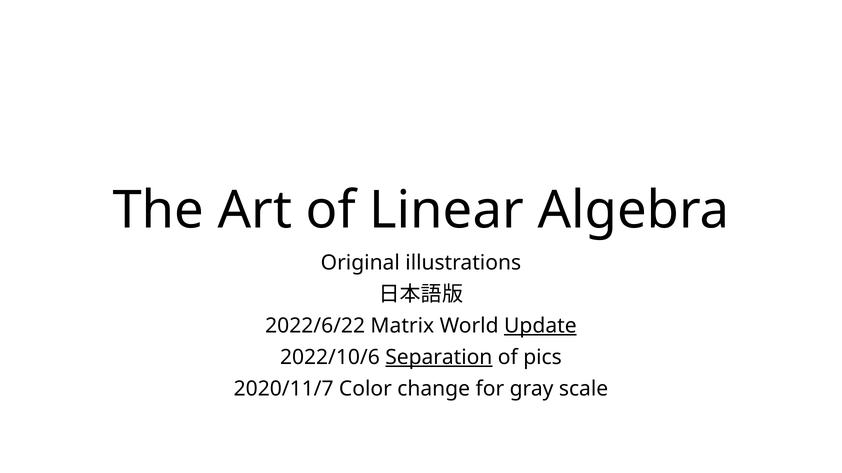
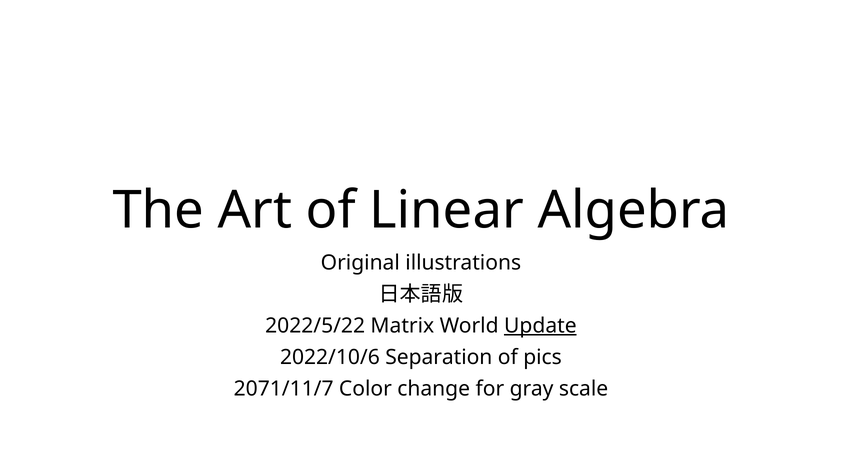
2022/6/22: 2022/6/22 -> 2022/5/22
Separation underline: present -> none
2020/11/7: 2020/11/7 -> 2071/11/7
